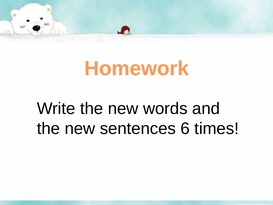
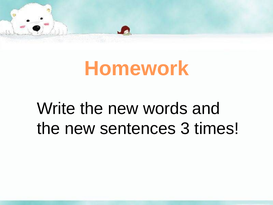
6: 6 -> 3
